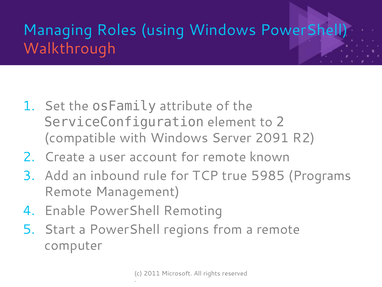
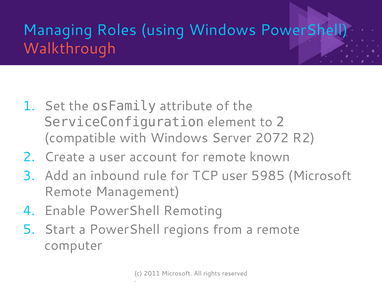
2091: 2091 -> 2072
TCP true: true -> user
5985 Programs: Programs -> Microsoft
